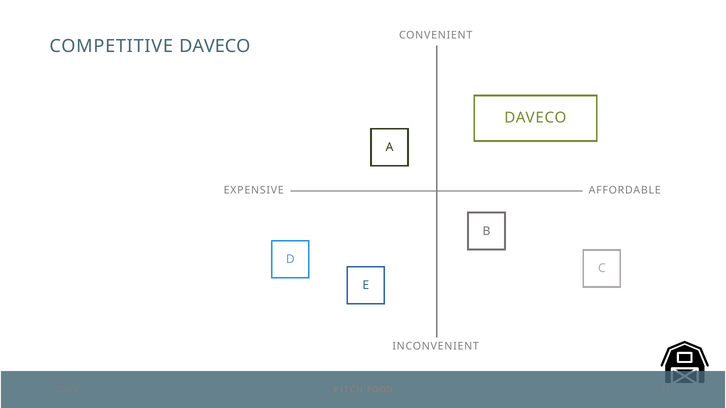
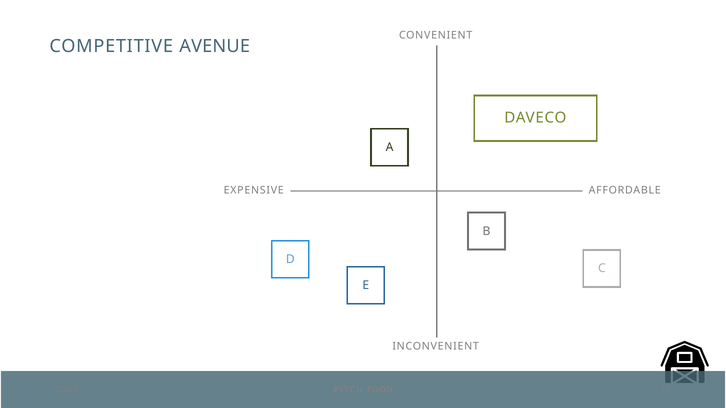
COMPETITIVE DAVECO: DAVECO -> AVENUE
